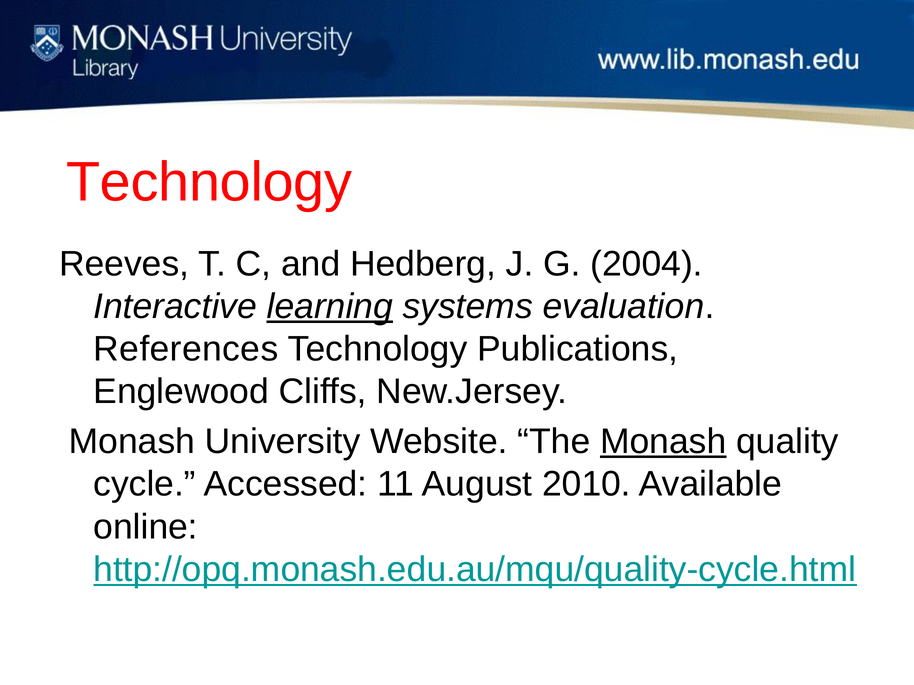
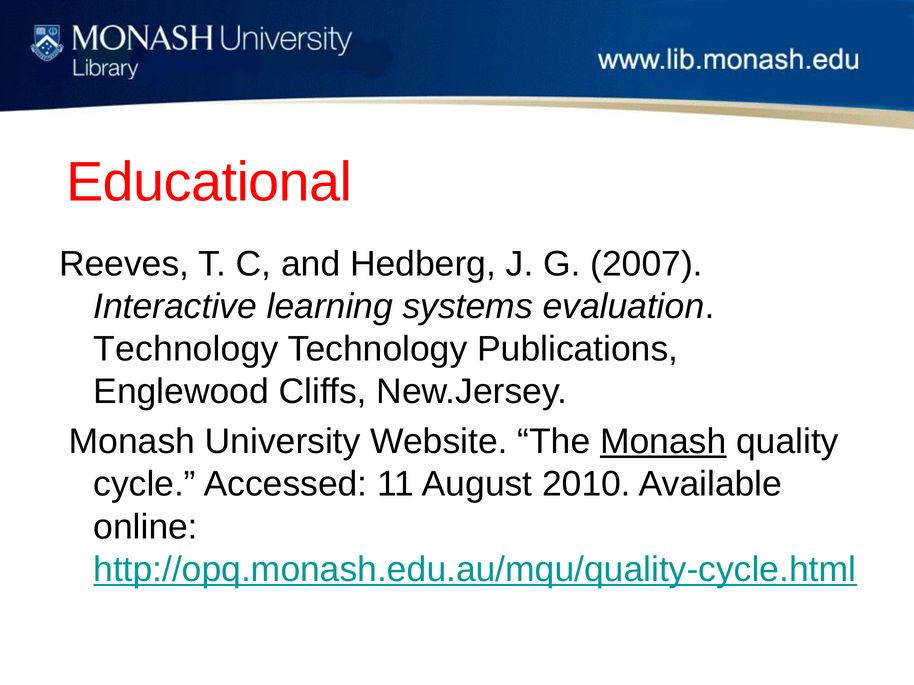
Technology at (209, 182): Technology -> Educational
2004: 2004 -> 2007
learning underline: present -> none
References at (186, 349): References -> Technology
